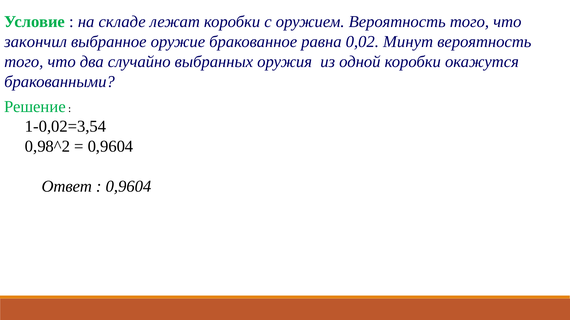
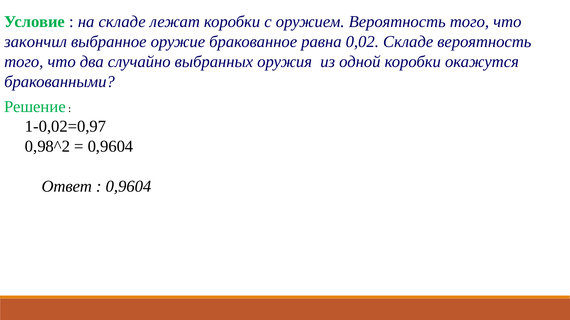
0,02 Минут: Минут -> Складе
1-0,02=3,54: 1-0,02=3,54 -> 1-0,02=0,97
